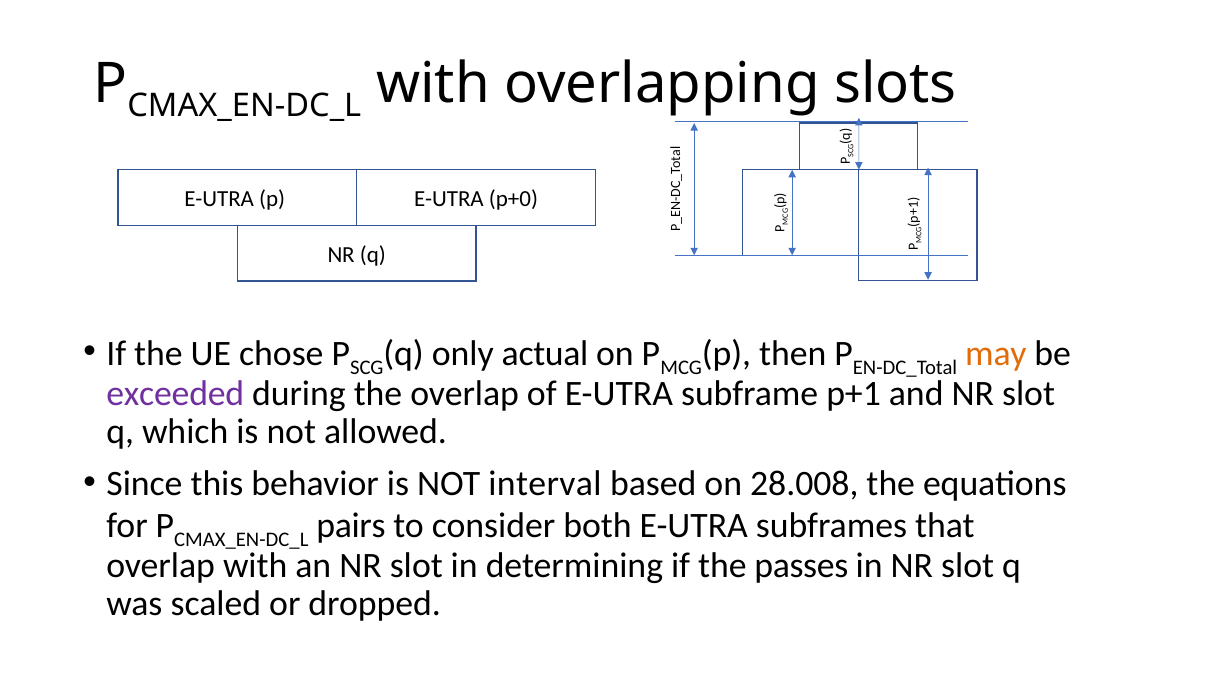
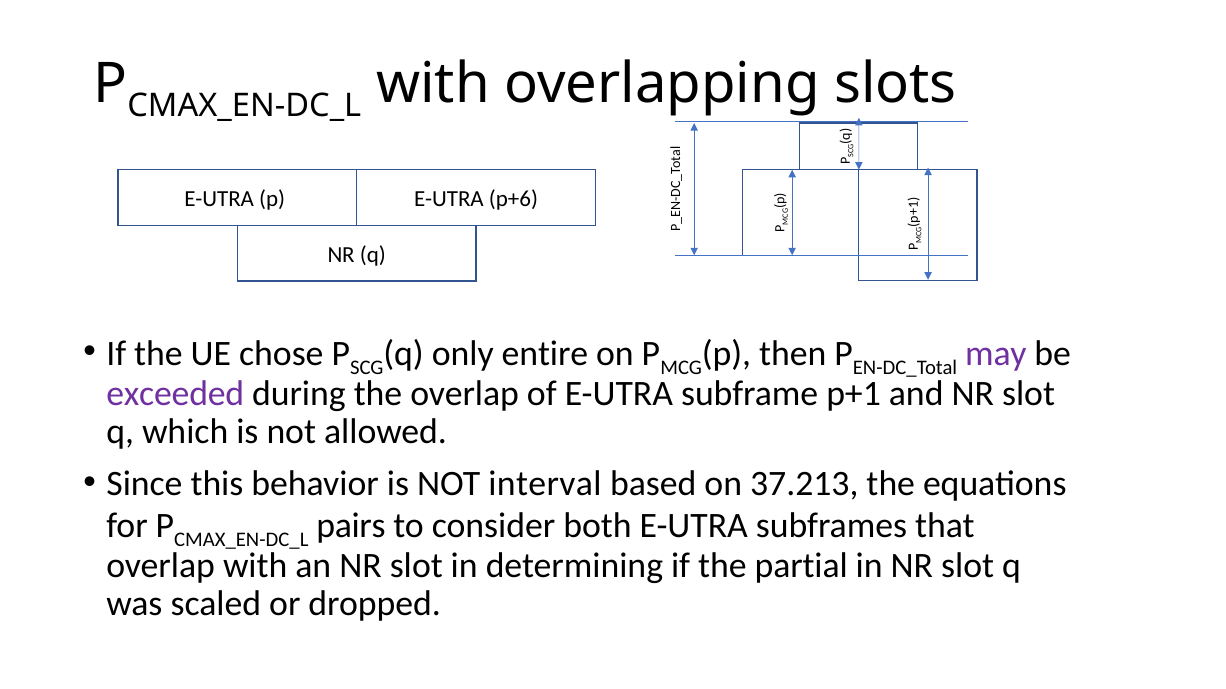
p+0: p+0 -> p+6
actual: actual -> entire
may colour: orange -> purple
28.008: 28.008 -> 37.213
passes: passes -> partial
